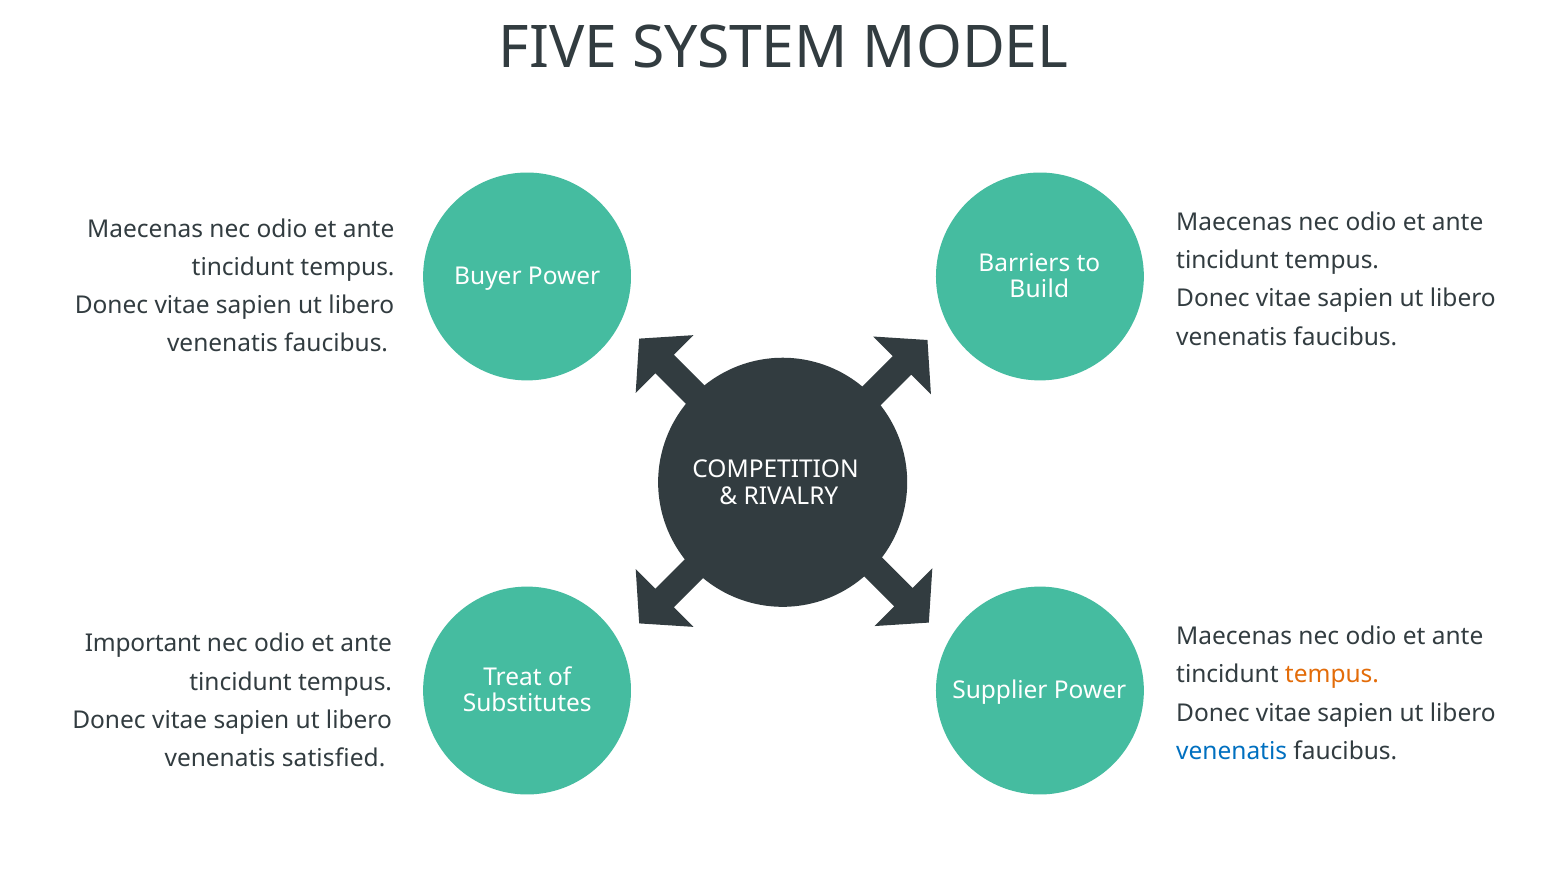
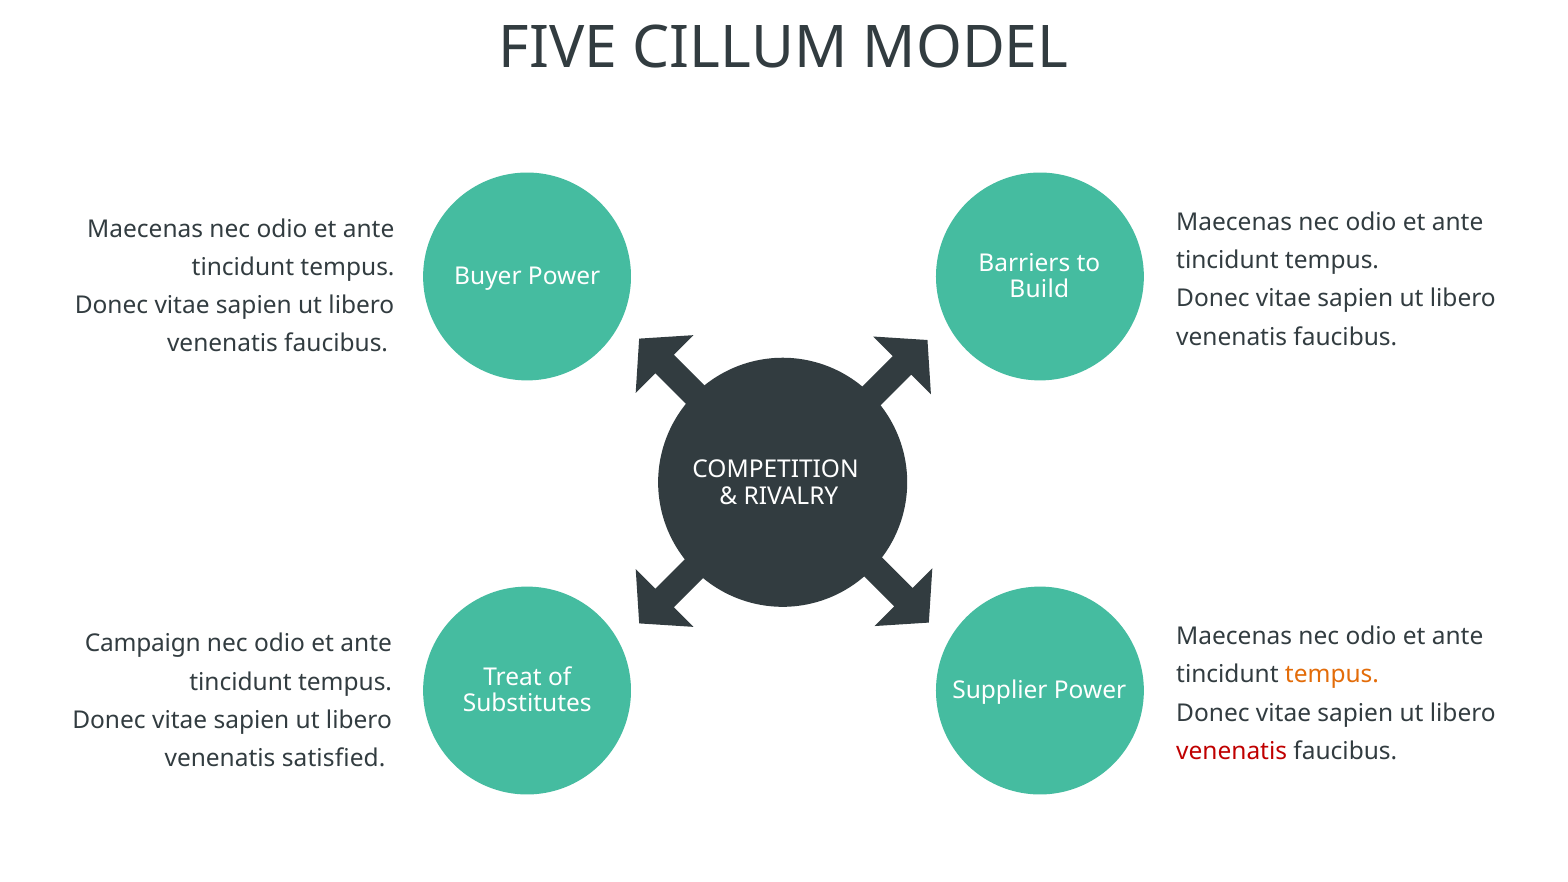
SYSTEM: SYSTEM -> CILLUM
Important: Important -> Campaign
venenatis at (1232, 751) colour: blue -> red
